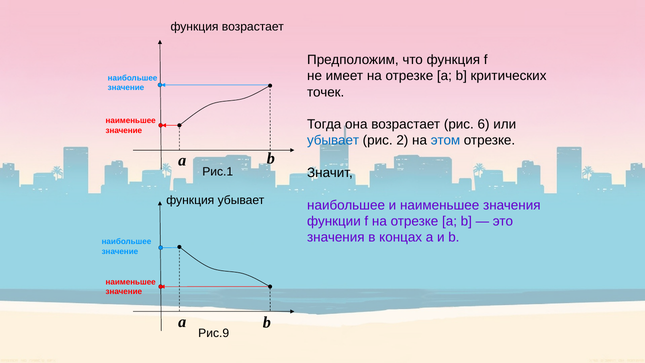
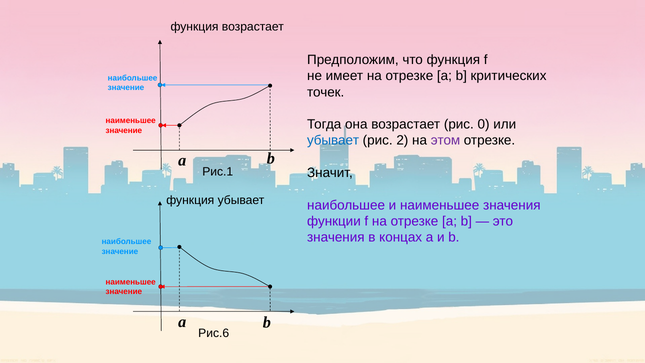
6: 6 -> 0
этом colour: blue -> purple
Рис.9: Рис.9 -> Рис.6
